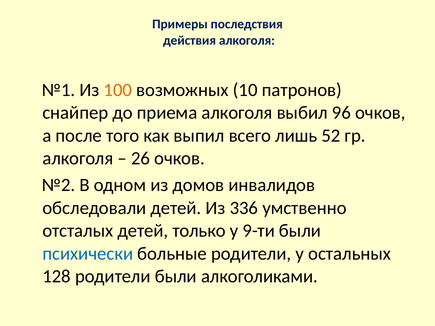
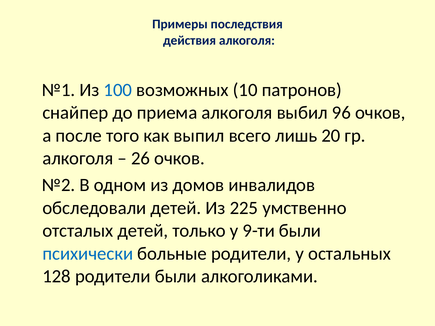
100 colour: orange -> blue
52: 52 -> 20
336: 336 -> 225
